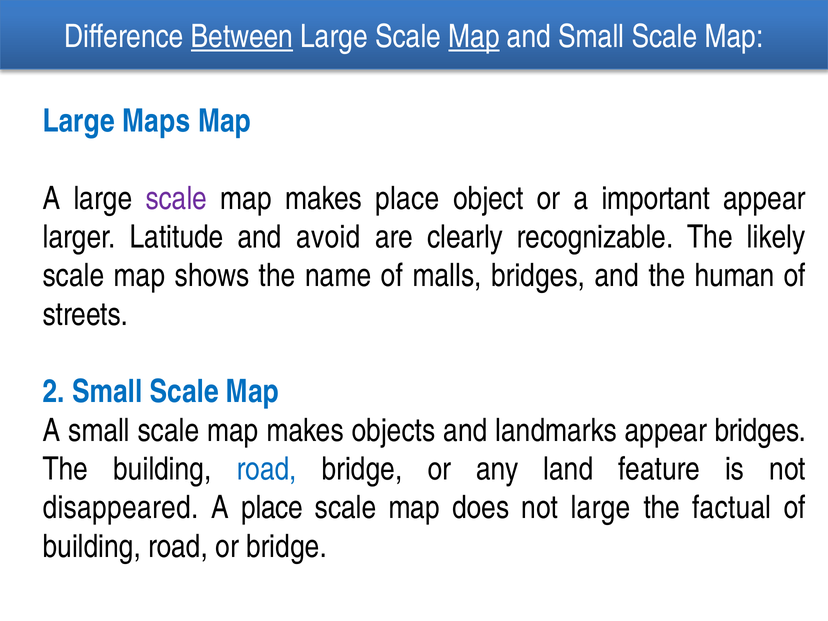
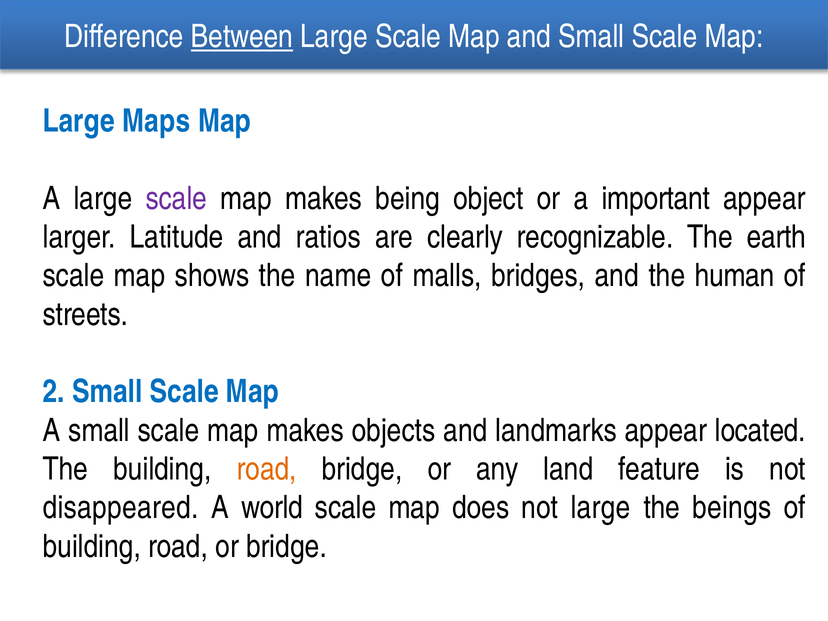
Map at (474, 37) underline: present -> none
makes place: place -> being
avoid: avoid -> ratios
likely: likely -> earth
appear bridges: bridges -> located
road at (267, 469) colour: blue -> orange
A place: place -> world
factual: factual -> beings
